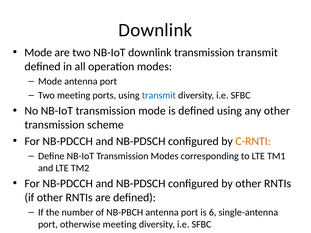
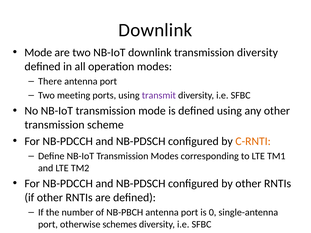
transmission transmit: transmit -> diversity
Mode at (50, 81): Mode -> There
transmit at (159, 95) colour: blue -> purple
6: 6 -> 0
otherwise meeting: meeting -> schemes
